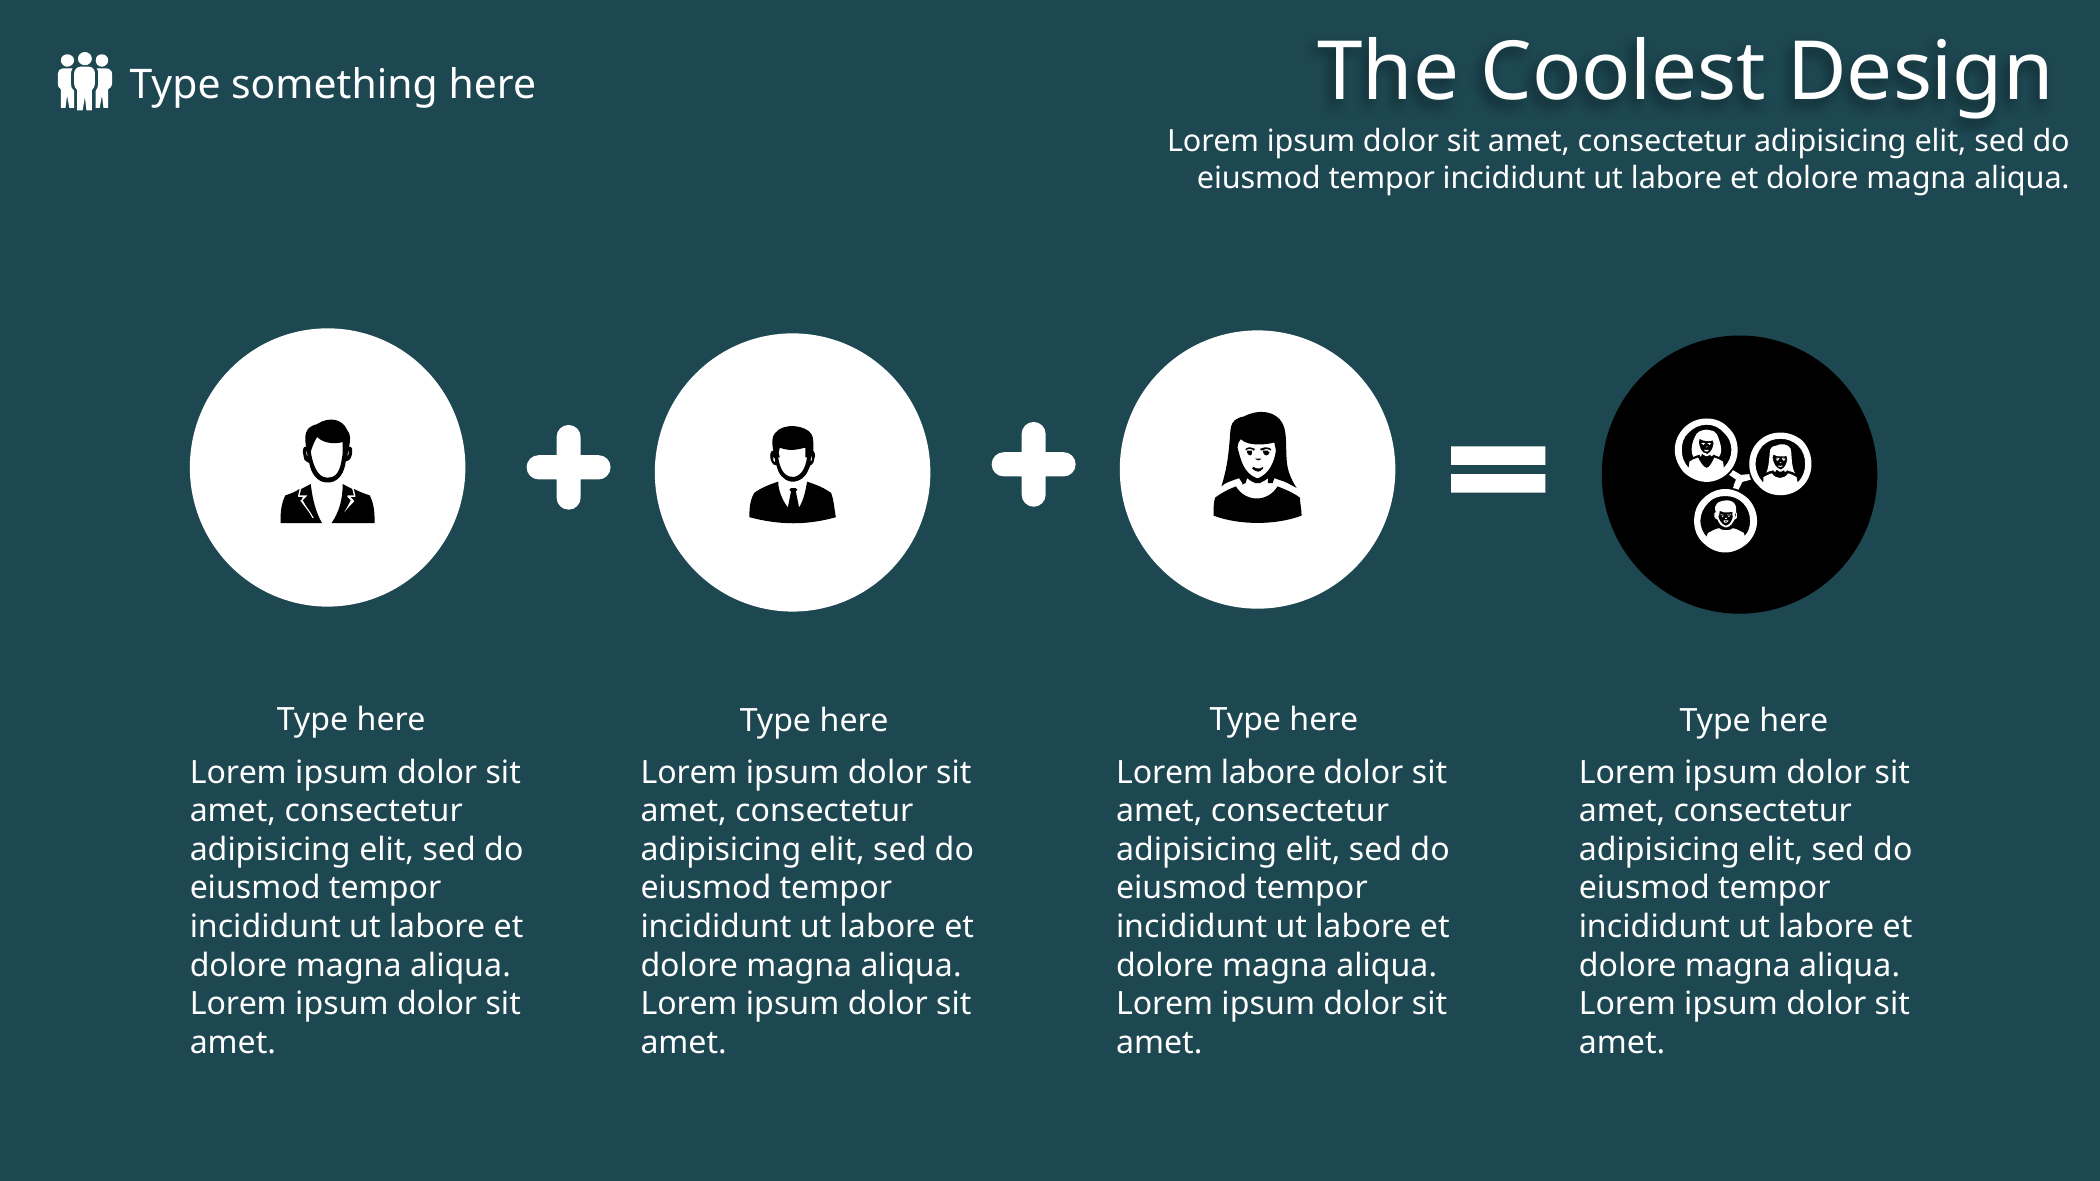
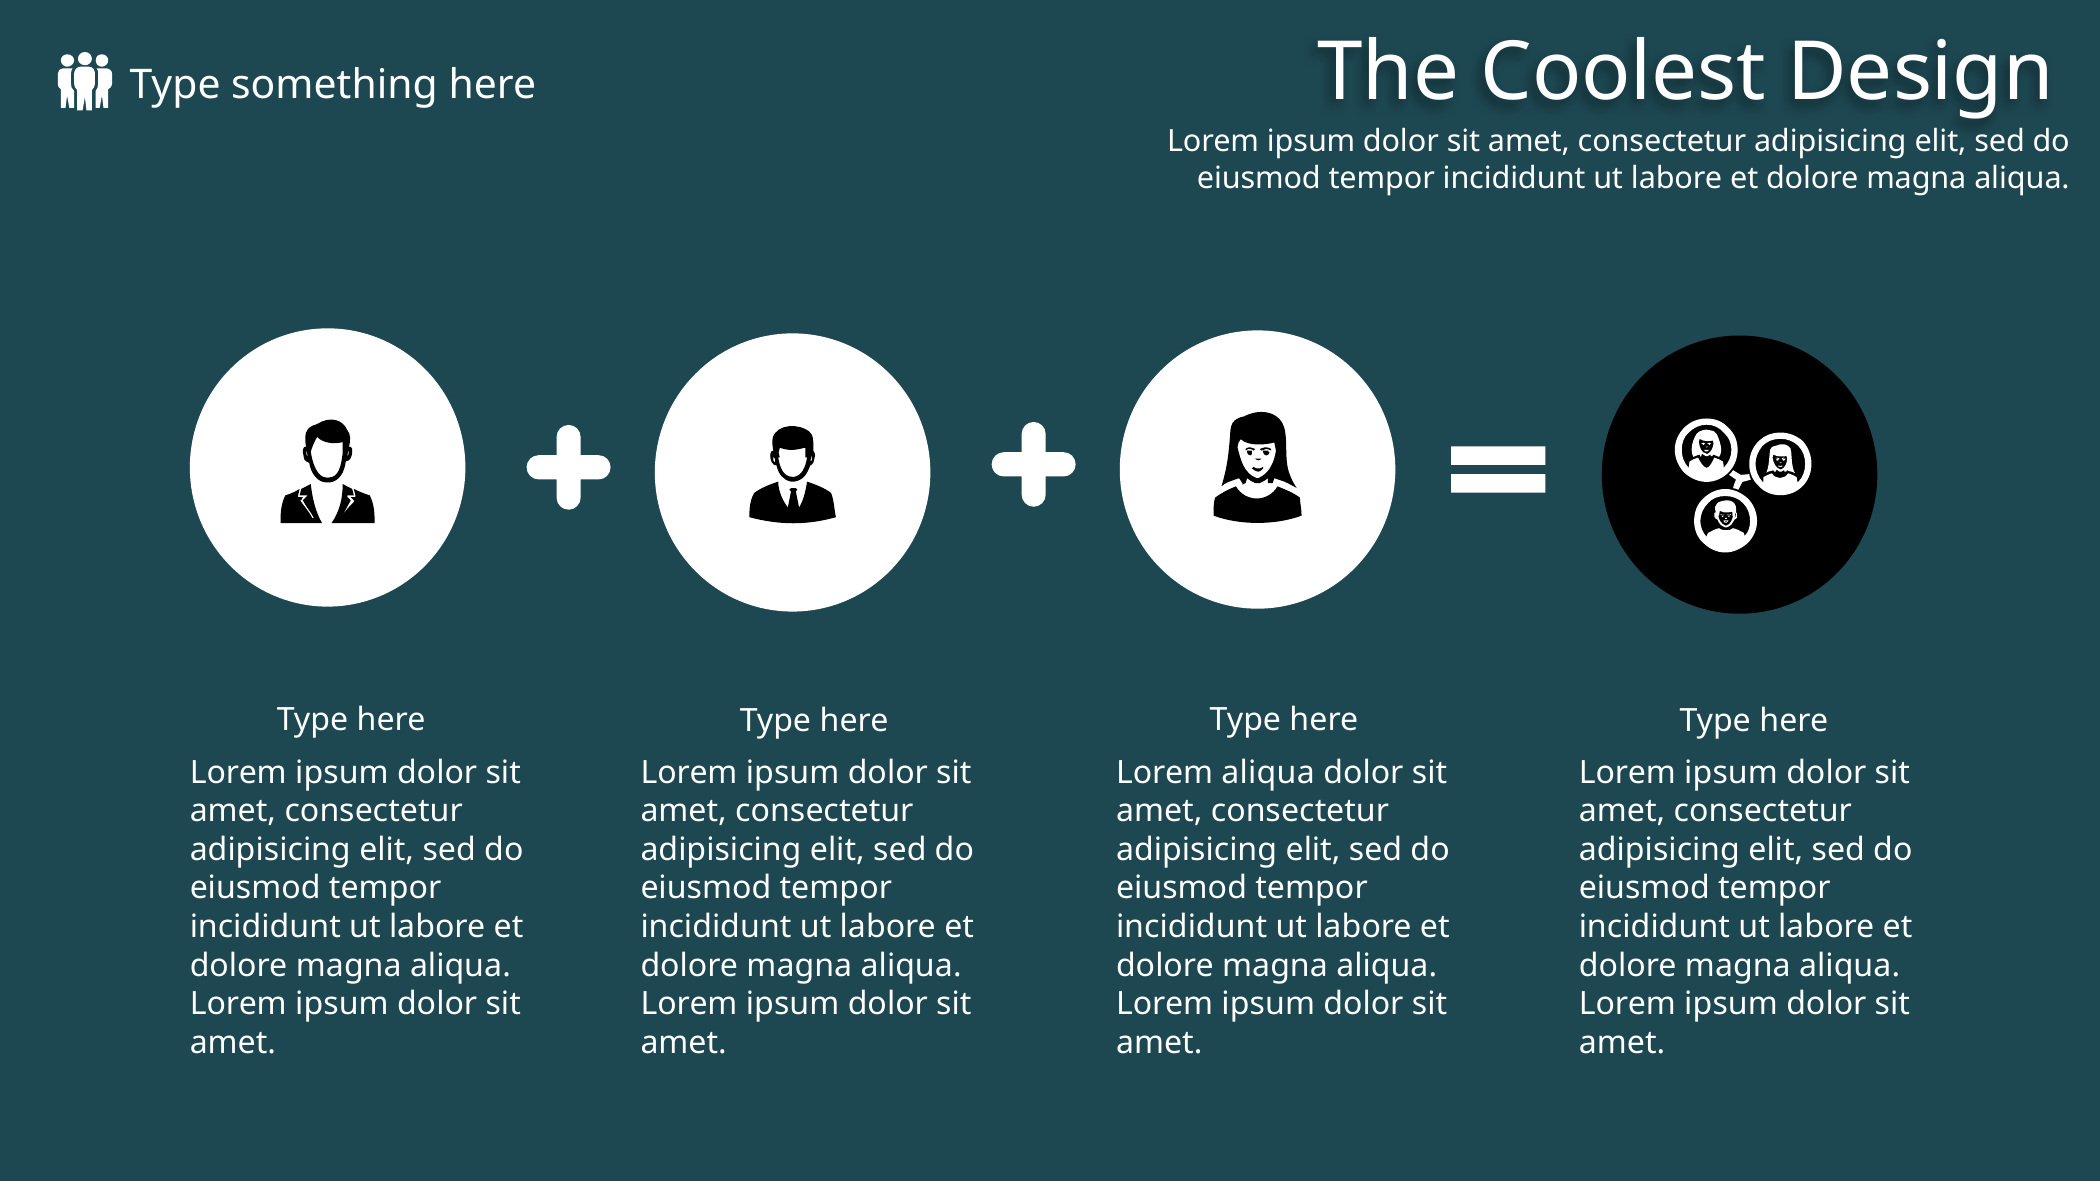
Lorem labore: labore -> aliqua
